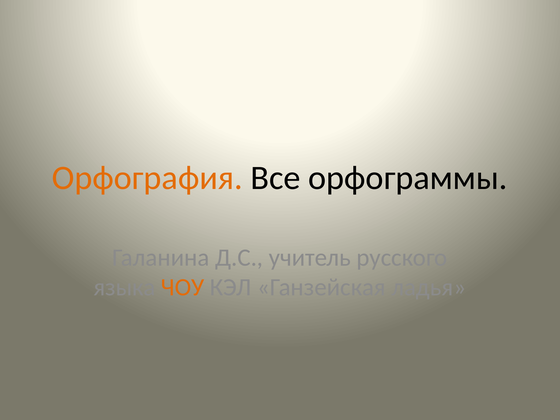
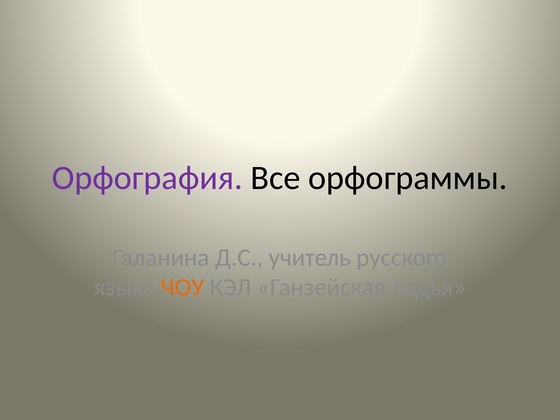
Орфография colour: orange -> purple
